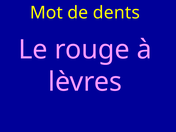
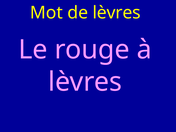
de dents: dents -> lèvres
